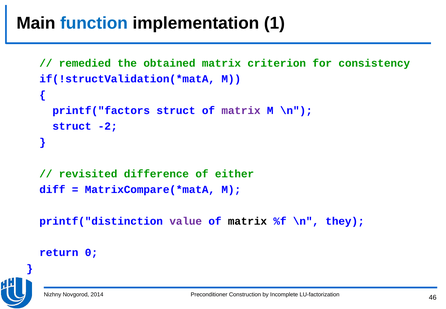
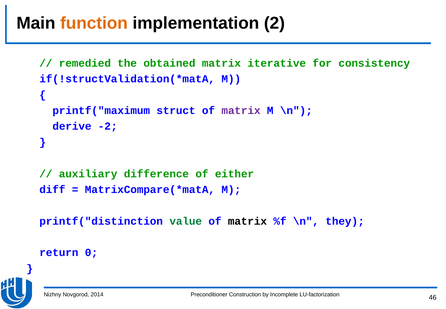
function colour: blue -> orange
1: 1 -> 2
criterion: criterion -> iterative
printf("factors: printf("factors -> printf("maximum
struct at (72, 126): struct -> derive
revisited: revisited -> auxiliary
value colour: purple -> green
